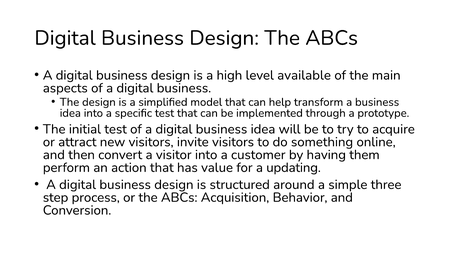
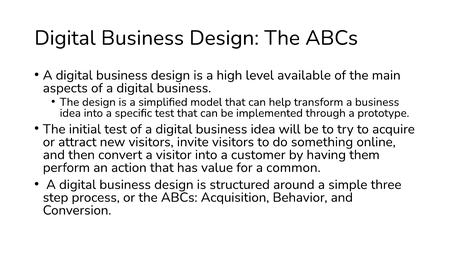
updating: updating -> common
